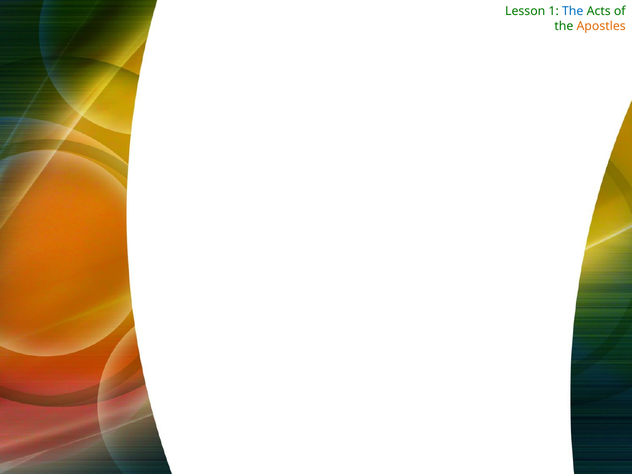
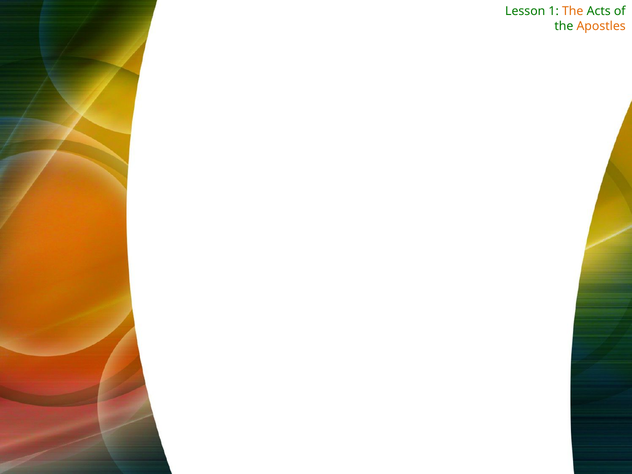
The at (573, 11) colour: blue -> orange
